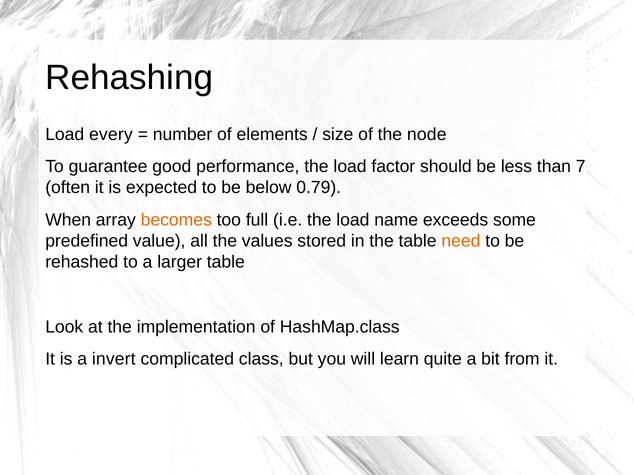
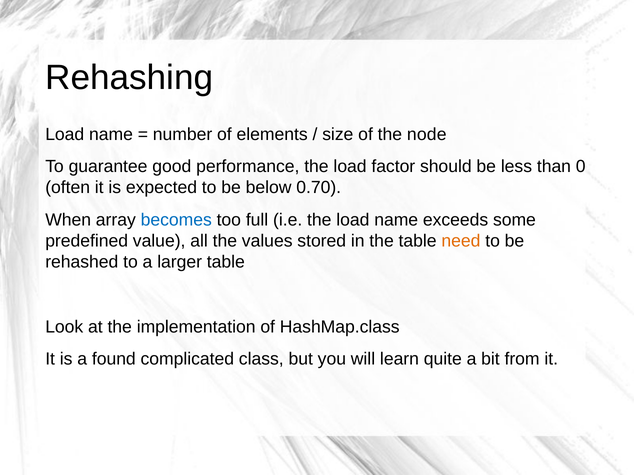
every at (111, 134): every -> name
7: 7 -> 0
0.79: 0.79 -> 0.70
becomes colour: orange -> blue
invert: invert -> found
